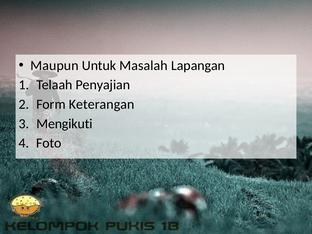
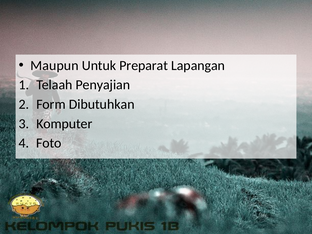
Masalah: Masalah -> Preparat
Keterangan: Keterangan -> Dibutuhkan
Mengikuti: Mengikuti -> Komputer
